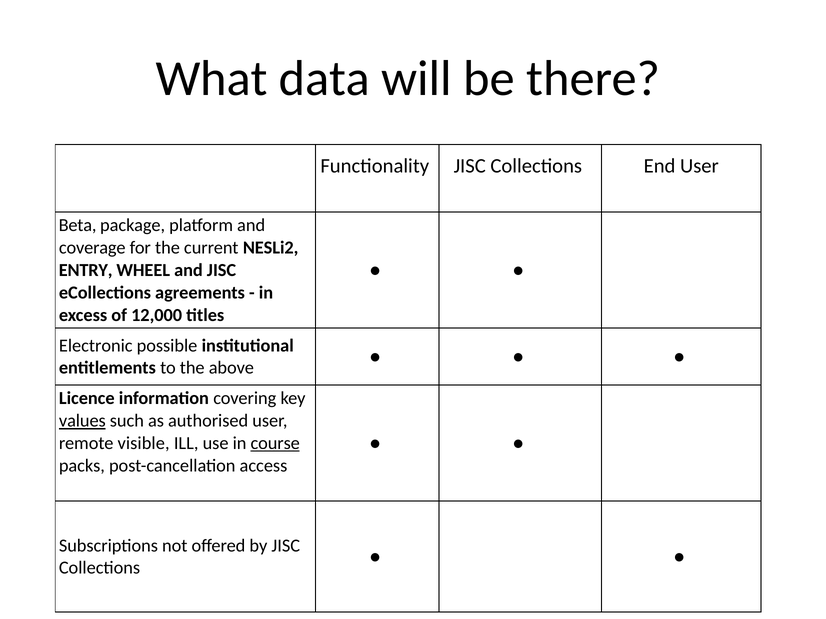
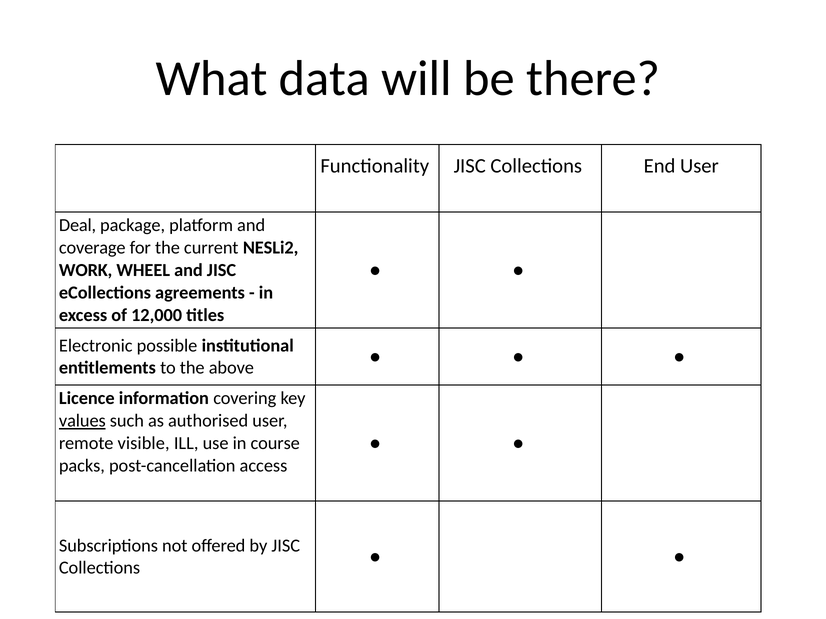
Beta: Beta -> Deal
ENTRY: ENTRY -> WORK
course underline: present -> none
